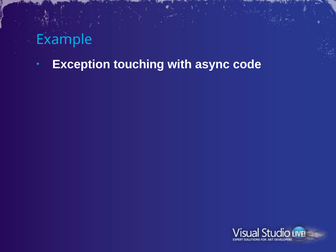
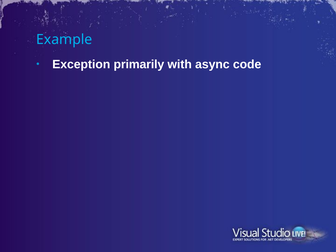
touching: touching -> primarily
